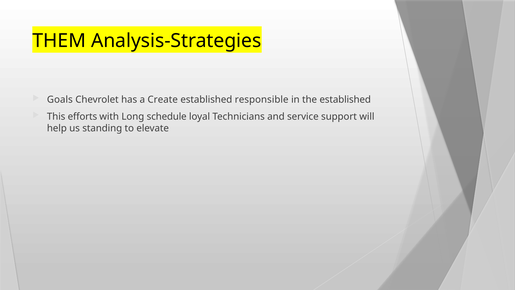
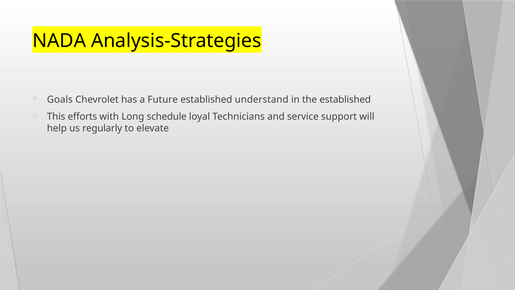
THEM: THEM -> NADA
Create: Create -> Future
responsible: responsible -> understand
standing: standing -> regularly
